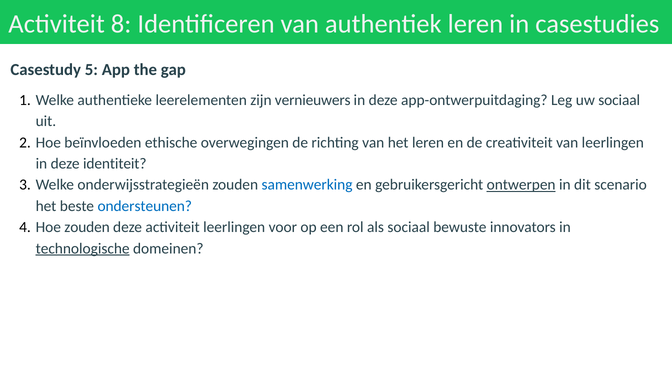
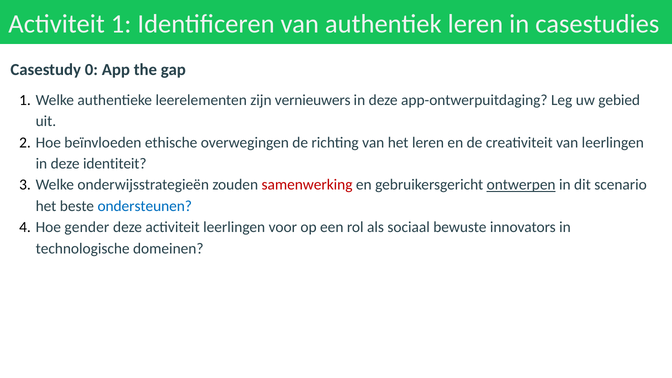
Activiteit 8: 8 -> 1
5: 5 -> 0
uw sociaal: sociaal -> gebied
samenwerking colour: blue -> red
Hoe zouden: zouden -> gender
technologische underline: present -> none
